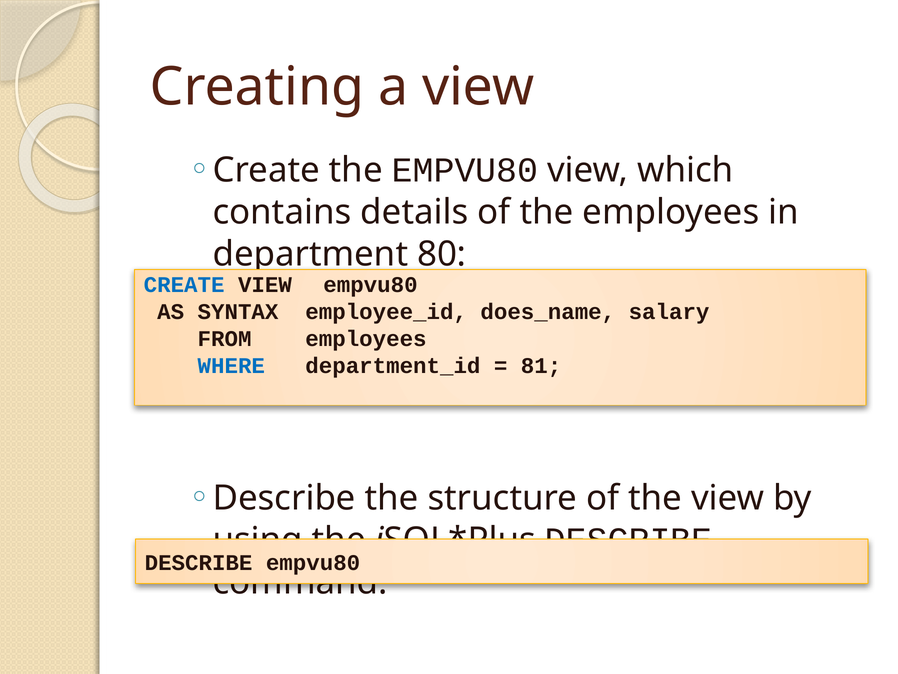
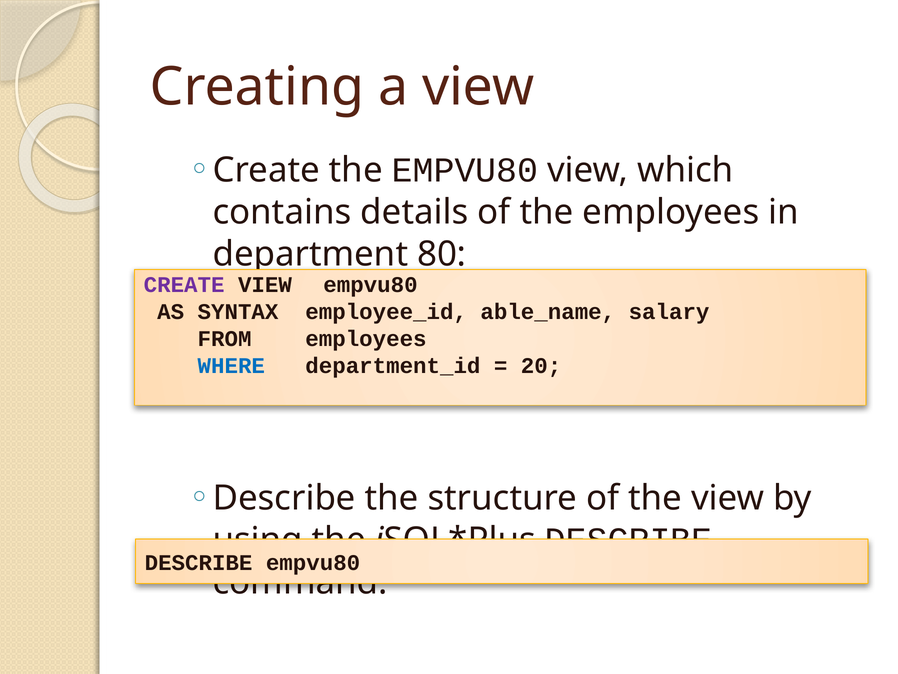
CREATE at (184, 285) colour: blue -> purple
does_name: does_name -> able_name
81: 81 -> 20
